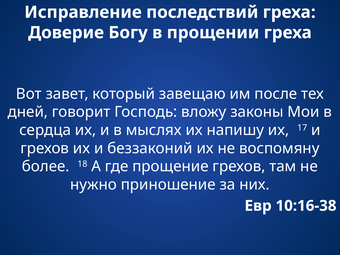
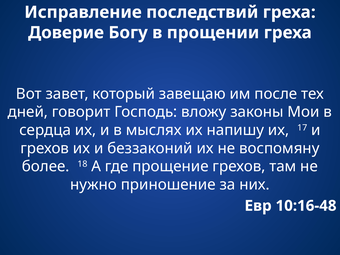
10:16-38: 10:16-38 -> 10:16-48
